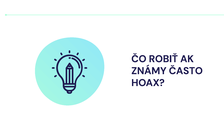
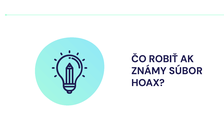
ČASTO: ČASTO -> SÚBOR
